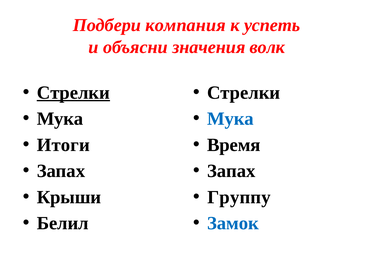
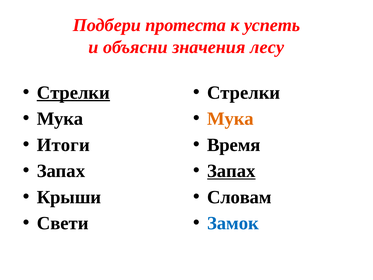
компания: компания -> протеста
волк: волк -> лесу
Мука at (230, 119) colour: blue -> orange
Запах at (231, 171) underline: none -> present
Группу: Группу -> Словам
Белил: Белил -> Свети
